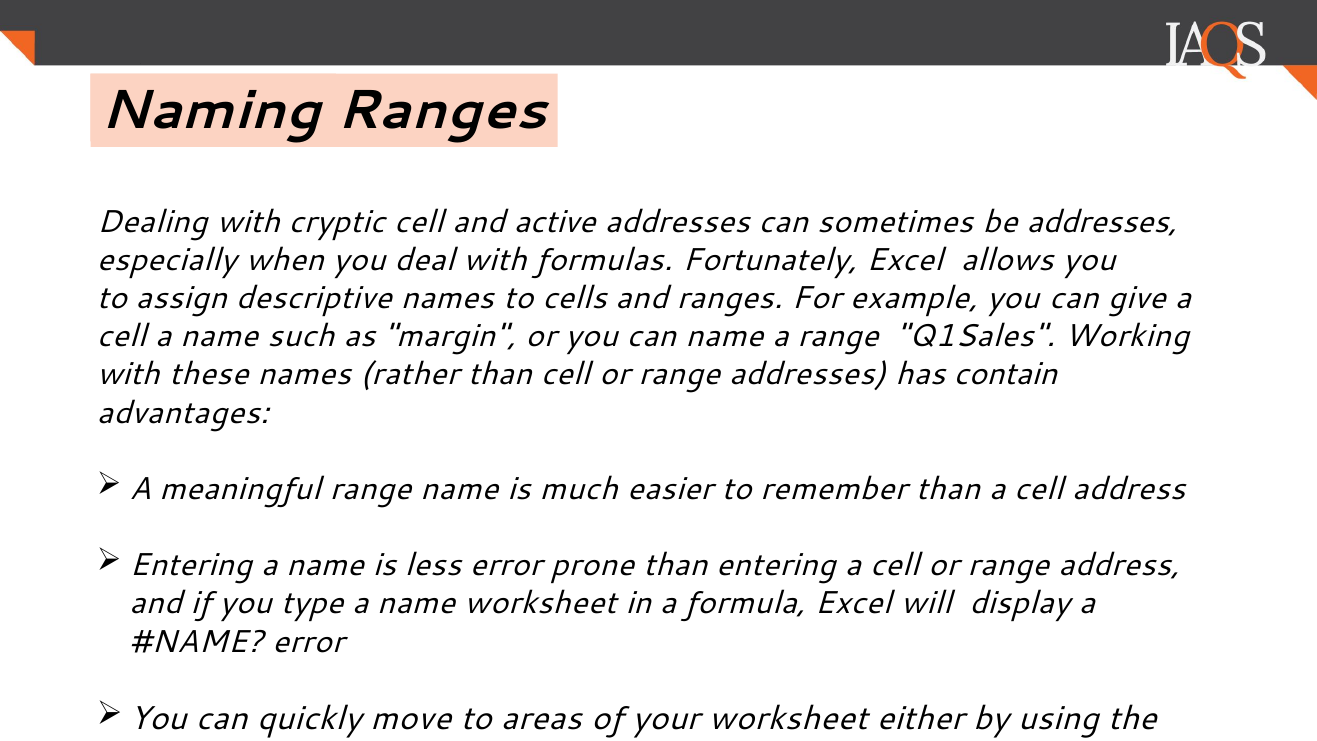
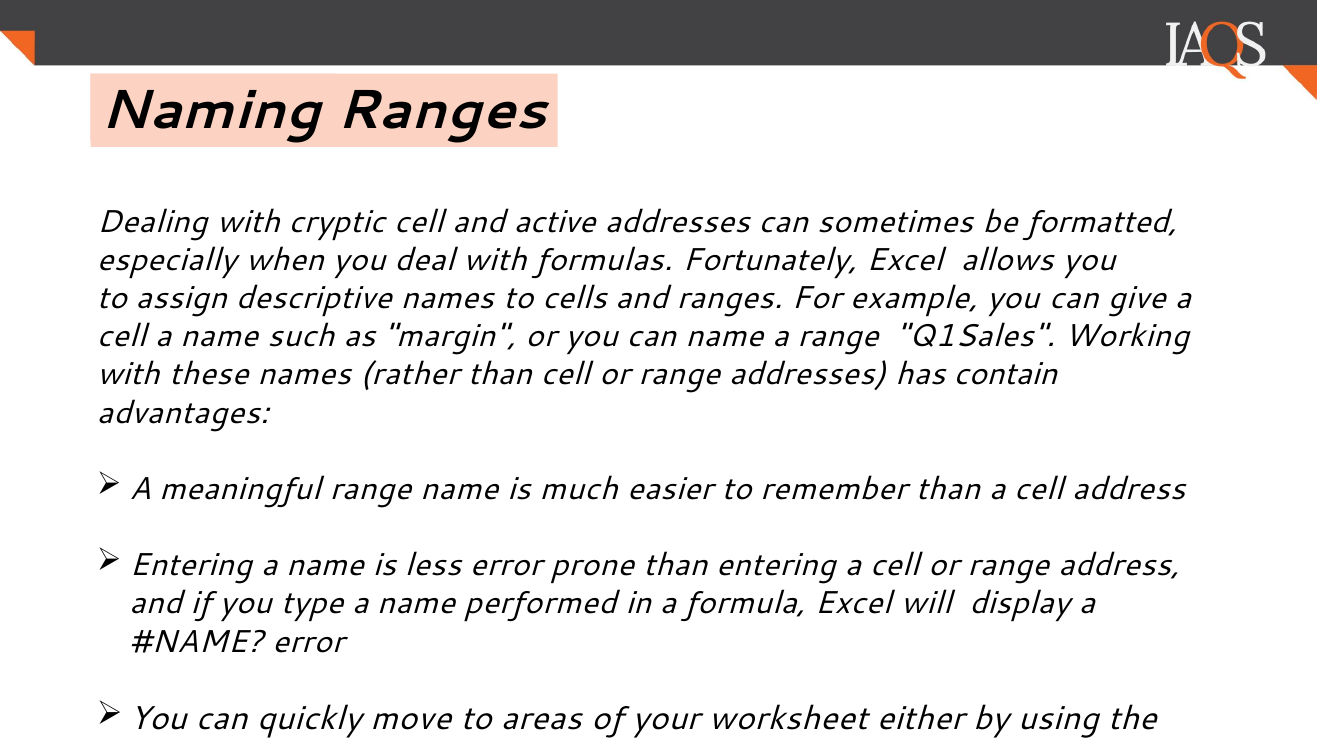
be addresses: addresses -> formatted
name worksheet: worksheet -> performed
